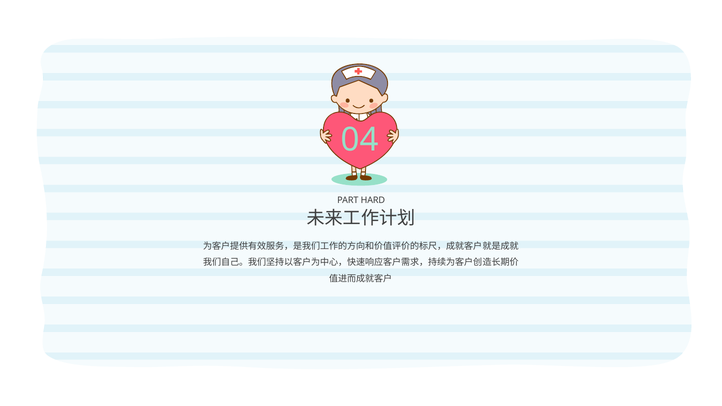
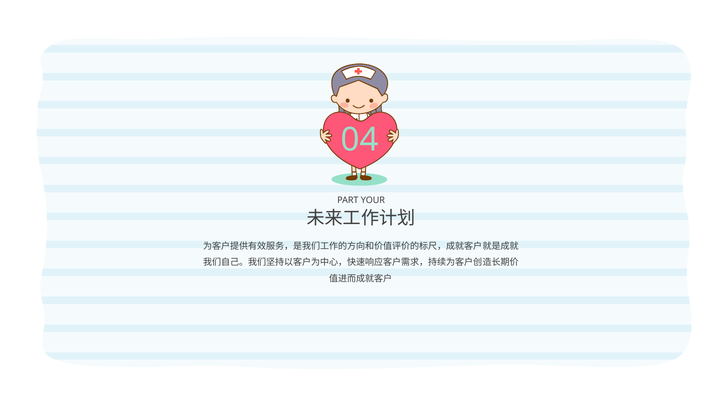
HARD: HARD -> YOUR
